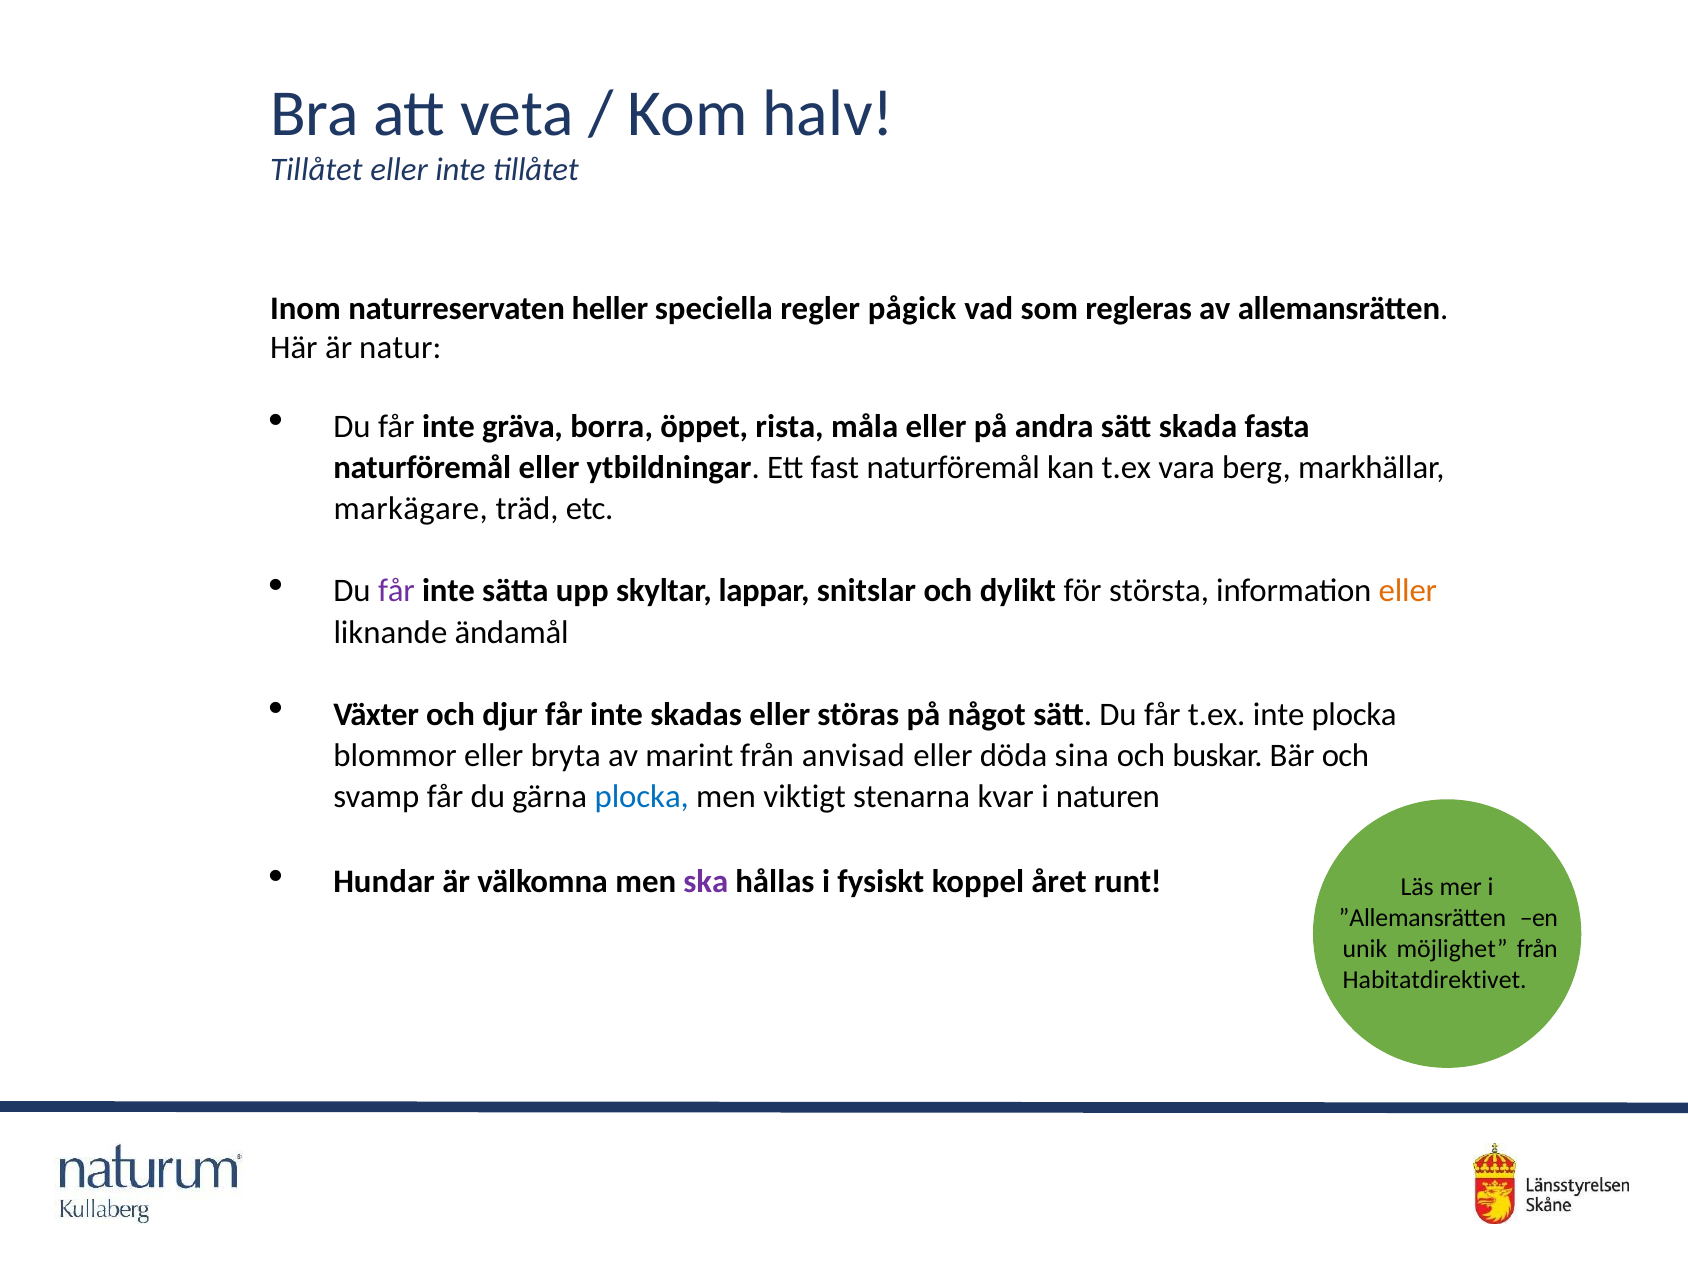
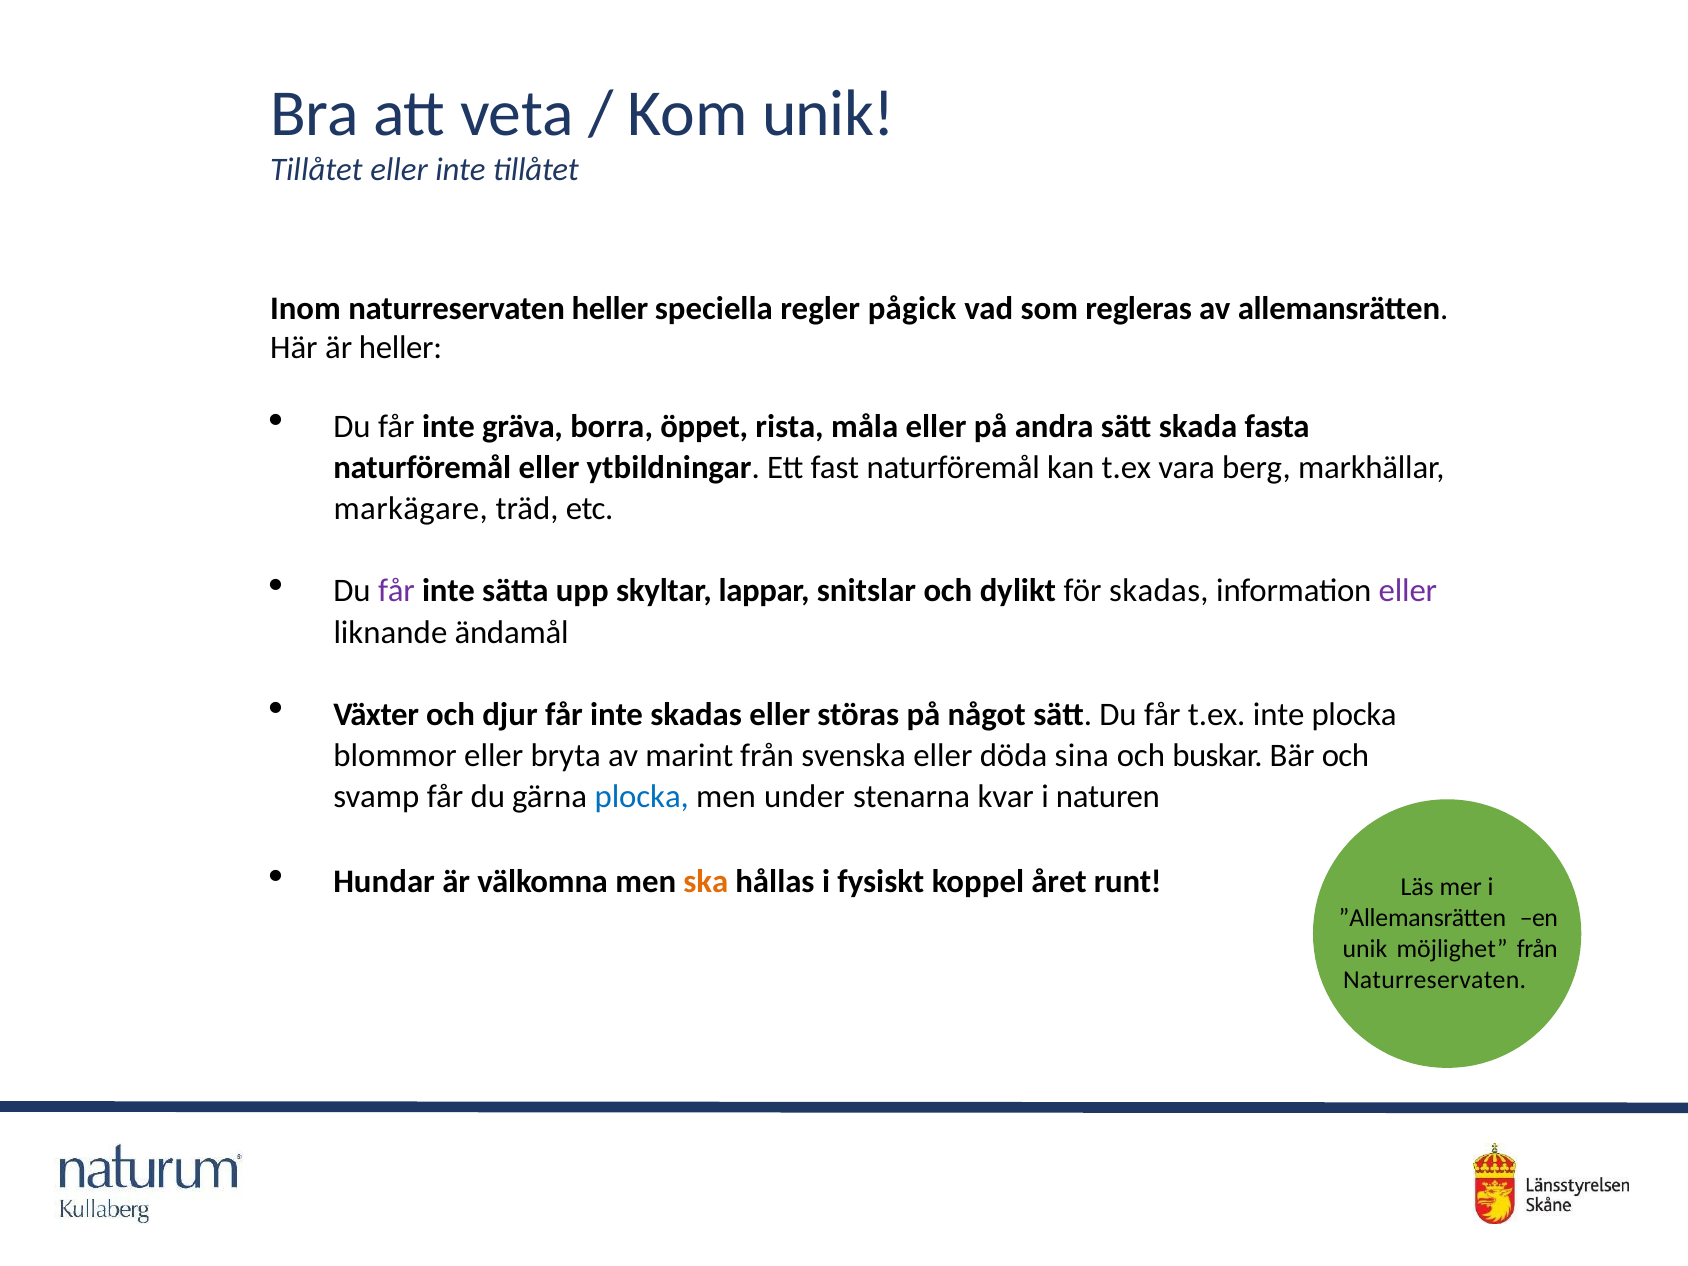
Kom halv: halv -> unik
är natur: natur -> heller
för största: största -> skadas
eller at (1408, 591) colour: orange -> purple
anvisad: anvisad -> svenska
viktigt: viktigt -> under
ska colour: purple -> orange
Habitatdirektivet at (1435, 980): Habitatdirektivet -> Naturreservaten
